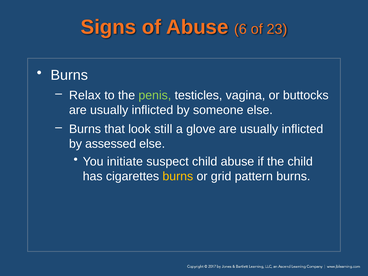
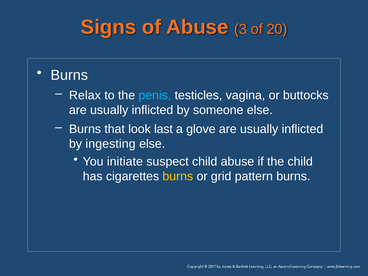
6: 6 -> 3
23: 23 -> 20
penis colour: light green -> light blue
still: still -> last
assessed: assessed -> ingesting
